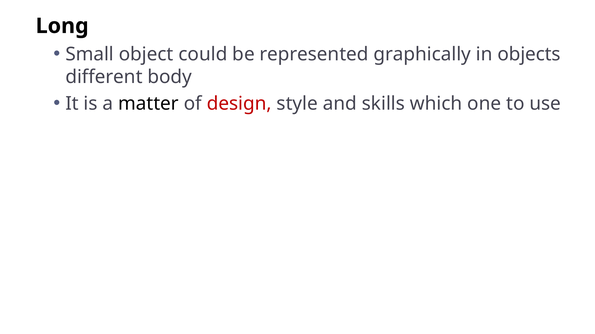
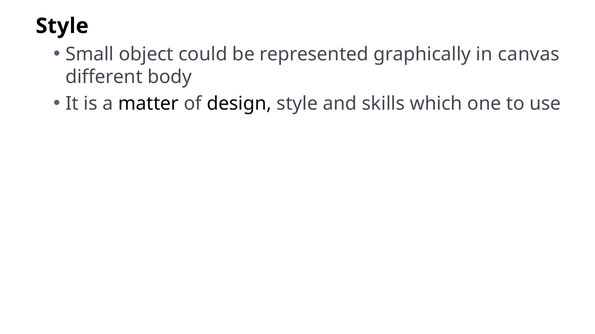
Long at (62, 26): Long -> Style
objects: objects -> canvas
design colour: red -> black
